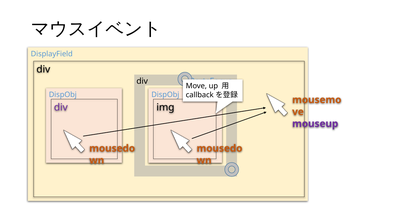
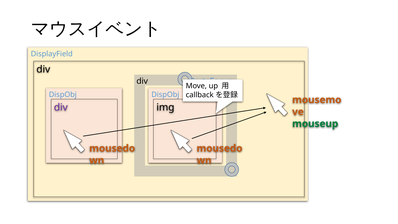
mouseup colour: purple -> green
